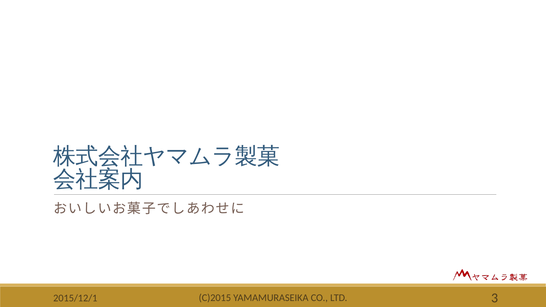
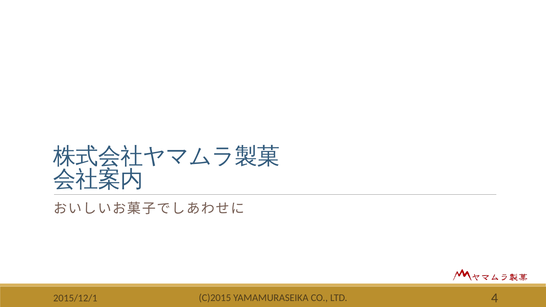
3: 3 -> 4
